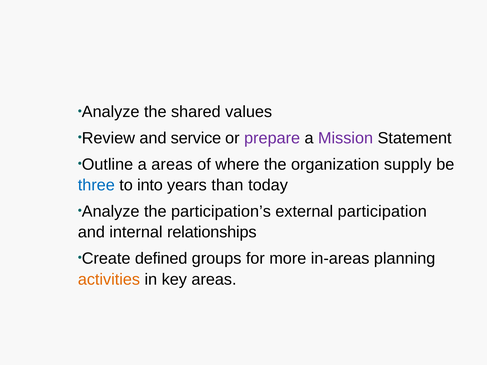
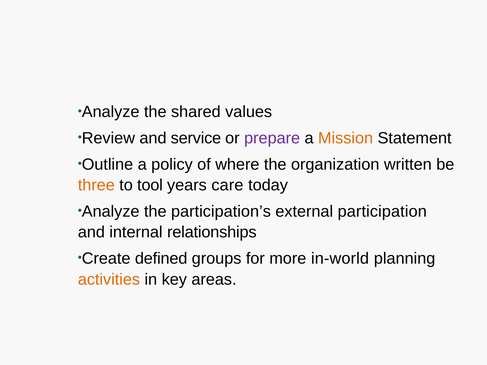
Mission colour: purple -> orange
a areas: areas -> policy
supply: supply -> written
three colour: blue -> orange
into: into -> tool
than: than -> care
in-areas: in-areas -> in-world
